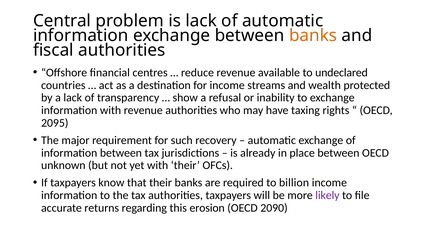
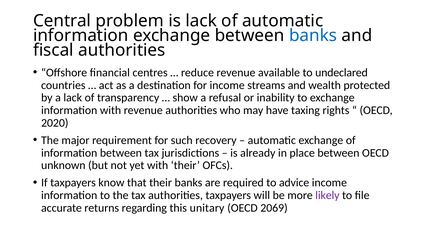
banks at (313, 36) colour: orange -> blue
2095: 2095 -> 2020
billion: billion -> advice
erosion: erosion -> unitary
2090: 2090 -> 2069
